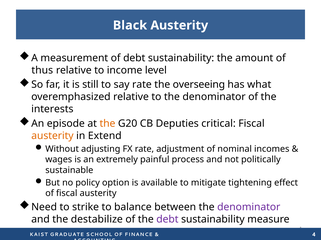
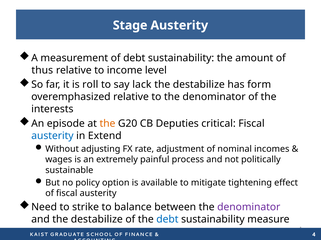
Black: Black -> Stage
still: still -> roll
say rate: rate -> lack
overseeing at (199, 85): overseeing -> destabilize
what: what -> form
austerity at (52, 136) colour: orange -> blue
debt at (167, 220) colour: purple -> blue
